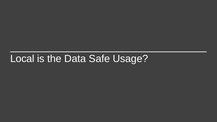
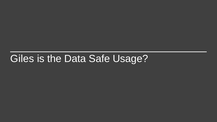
Local: Local -> Giles
